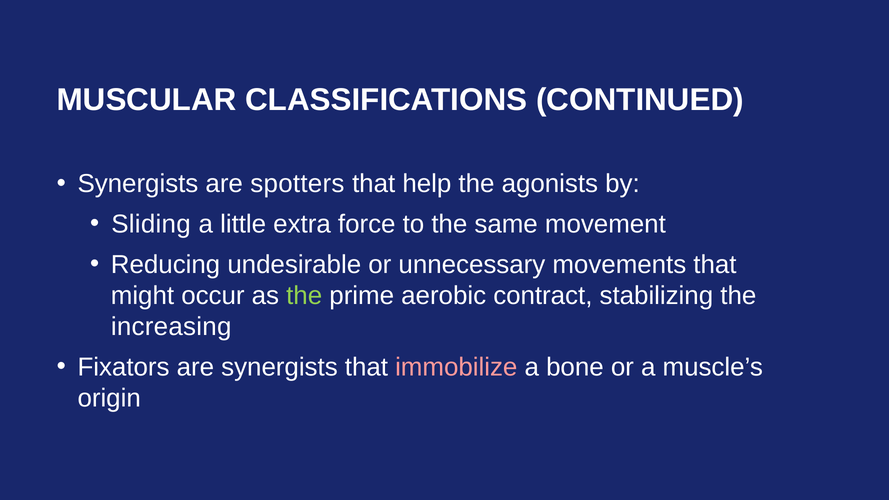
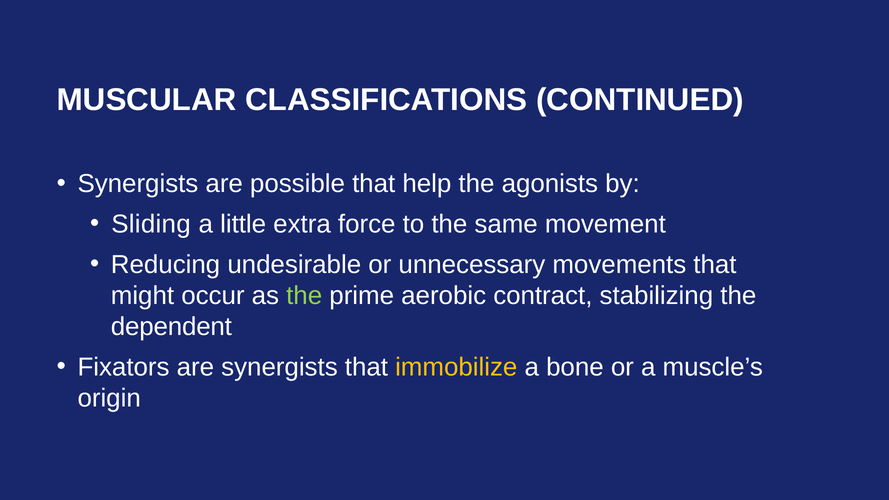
spotters: spotters -> possible
increasing: increasing -> dependent
immobilize colour: pink -> yellow
